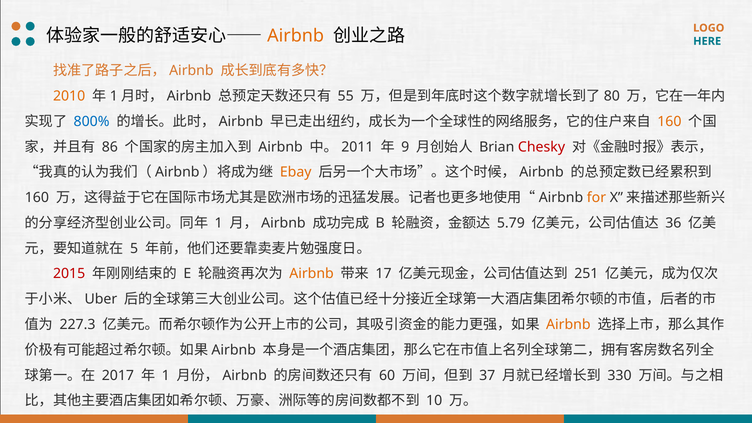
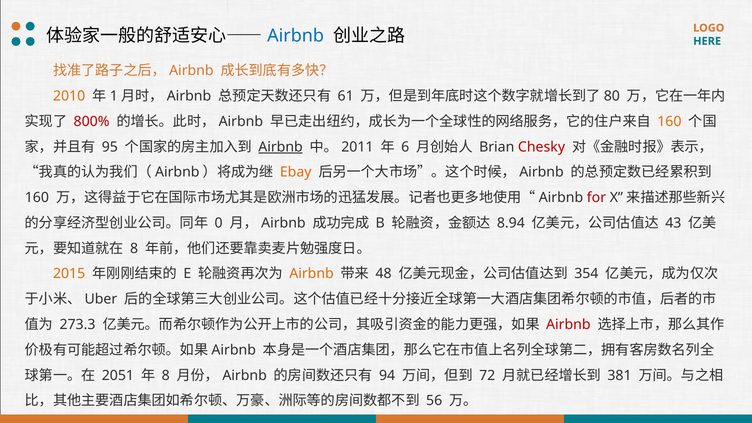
Airbnb at (296, 36) colour: orange -> blue
55: 55 -> 61
800% colour: blue -> red
86: 86 -> 95
Airbnb at (281, 147) underline: none -> present
9: 9 -> 6
for colour: orange -> red
1 at (219, 223): 1 -> 0
5.79: 5.79 -> 8.94
36: 36 -> 43
5 at (134, 248): 5 -> 8
2015 colour: red -> orange
17: 17 -> 48
251: 251 -> 354
227.3: 227.3 -> 273.3
Airbnb at (568, 325) colour: orange -> red
2017: 2017 -> 2051
1 at (166, 375): 1 -> 8
60: 60 -> 94
37: 37 -> 72
330: 330 -> 381
10: 10 -> 56
